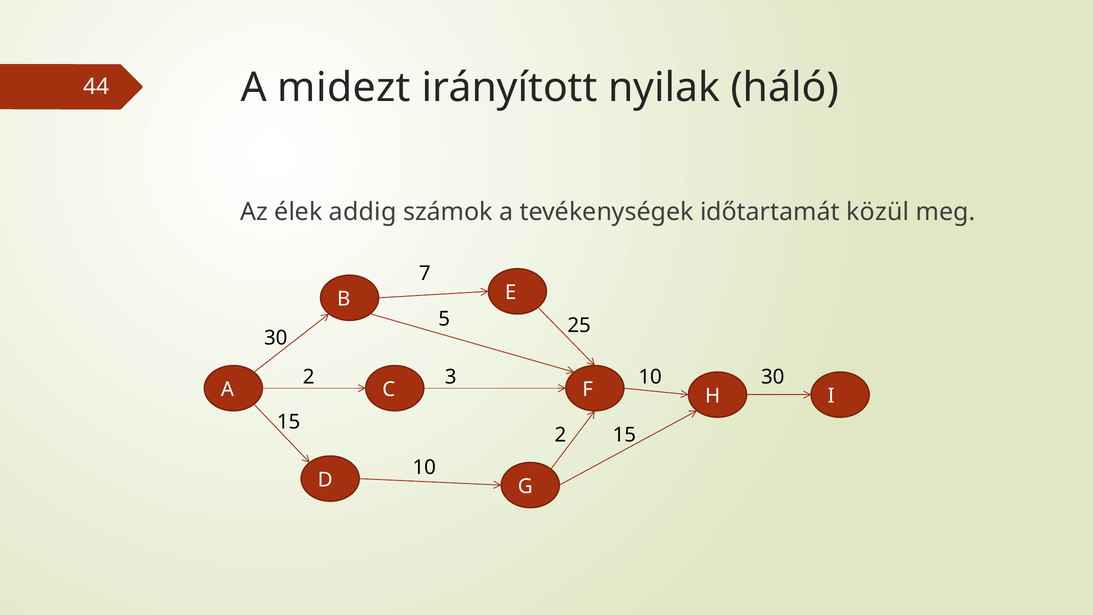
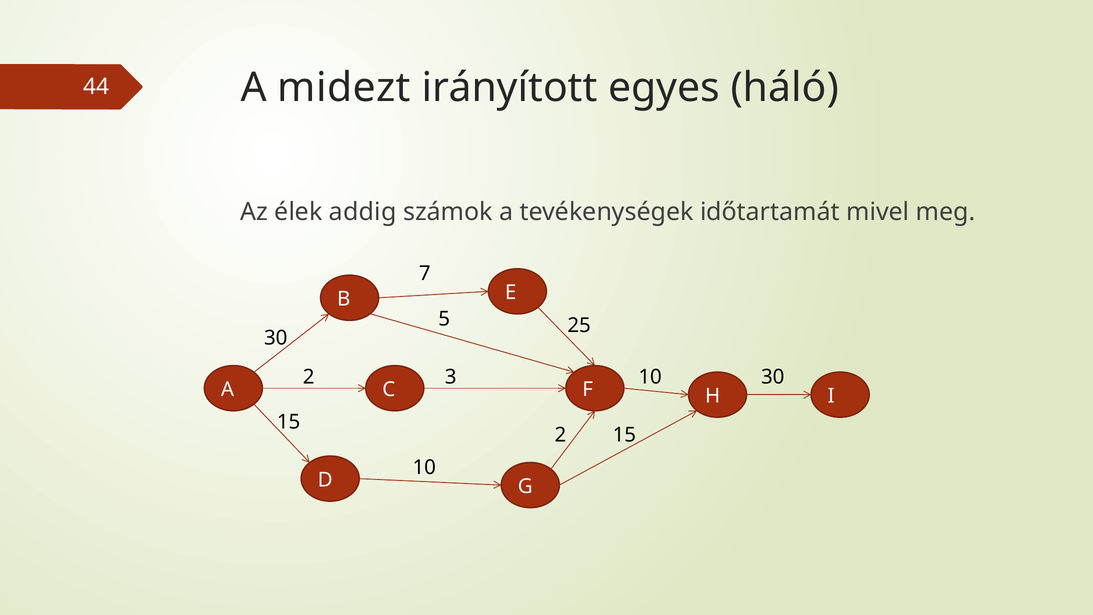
nyilak: nyilak -> egyes
közül: közül -> mivel
